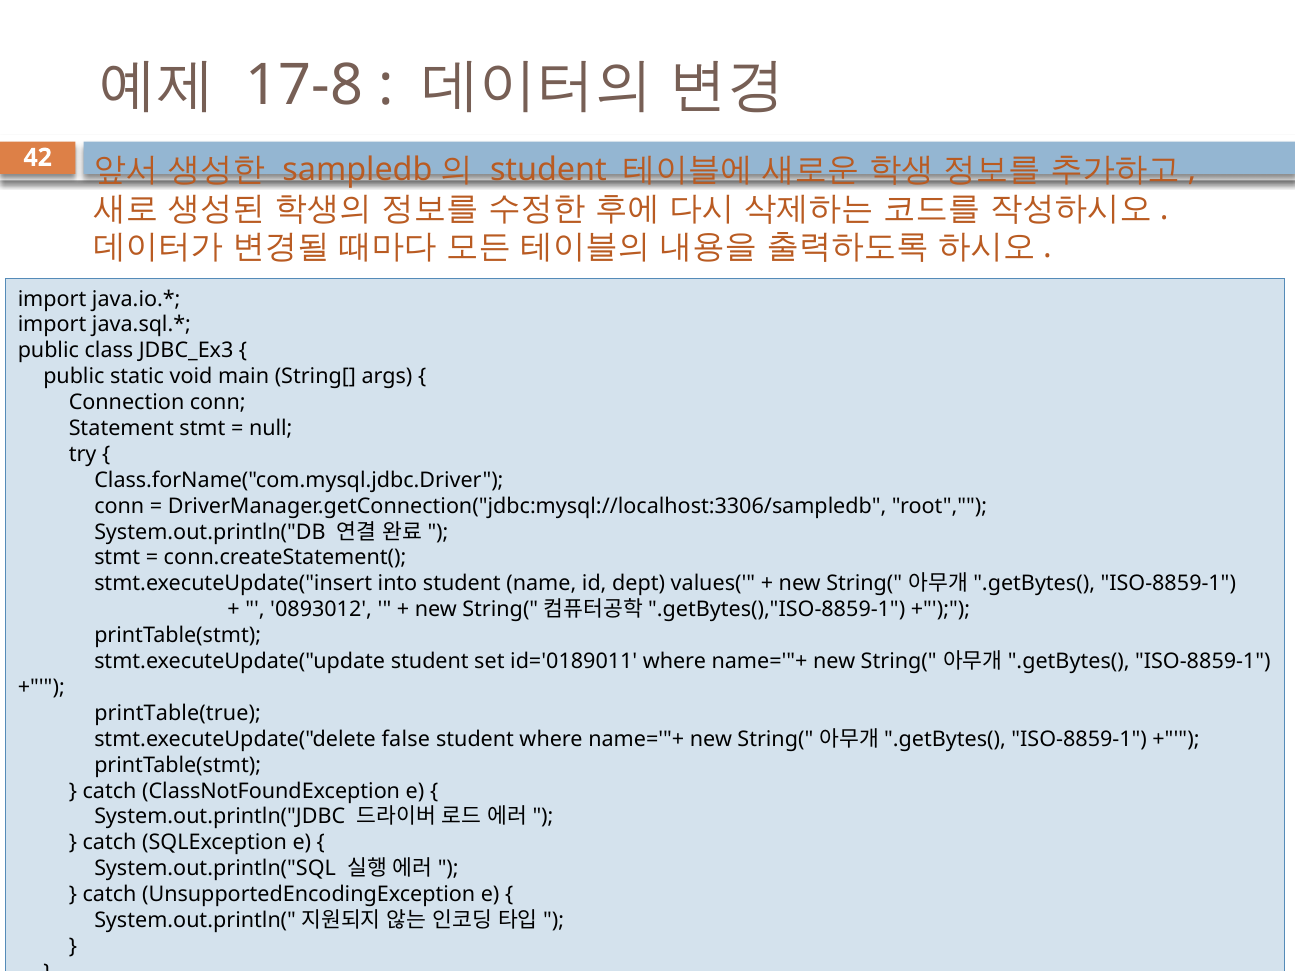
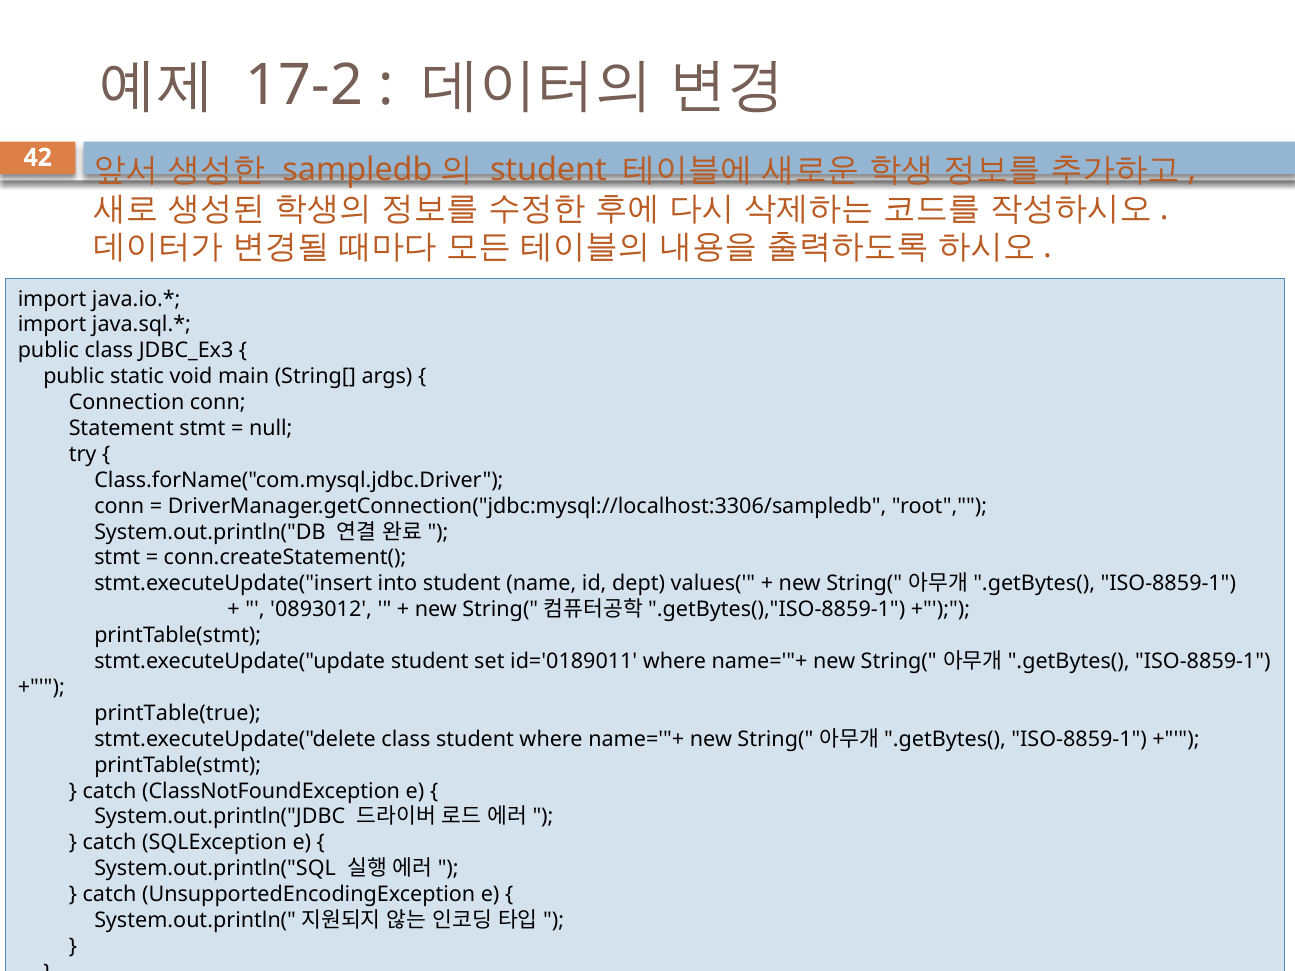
17-8: 17-8 -> 17-2
stmt.executeUpdate("delete false: false -> class
